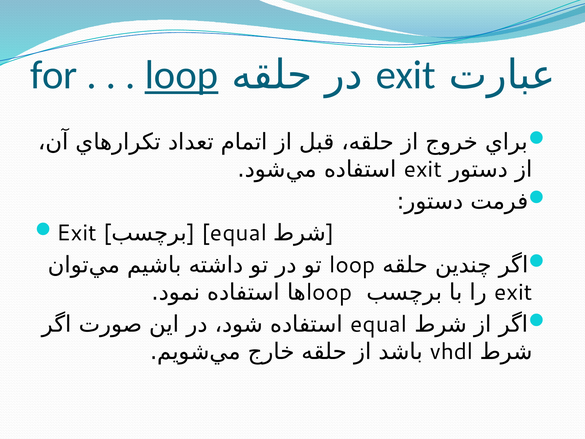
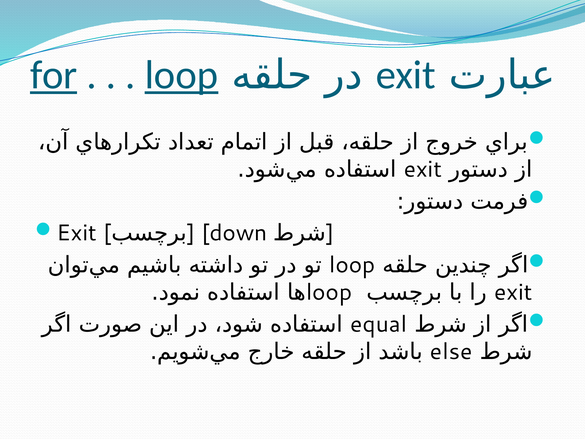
for underline: none -> present
equal at (234, 233): equal -> down
vhdl: vhdl -> else
